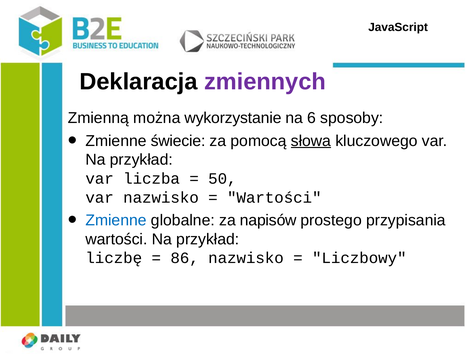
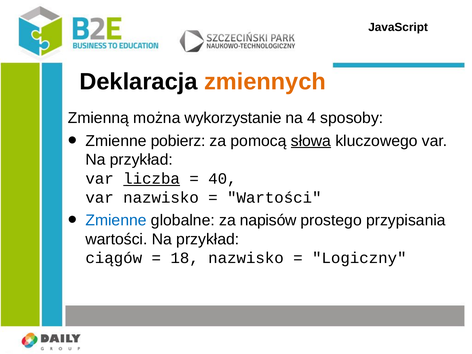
zmiennych colour: purple -> orange
6: 6 -> 4
świecie: świecie -> pobierz
liczba underline: none -> present
50: 50 -> 40
liczbę: liczbę -> ciągów
86: 86 -> 18
Liczbowy: Liczbowy -> Logiczny
